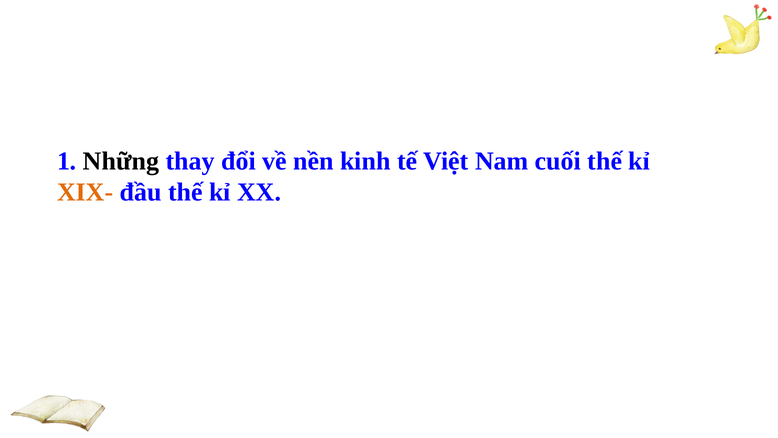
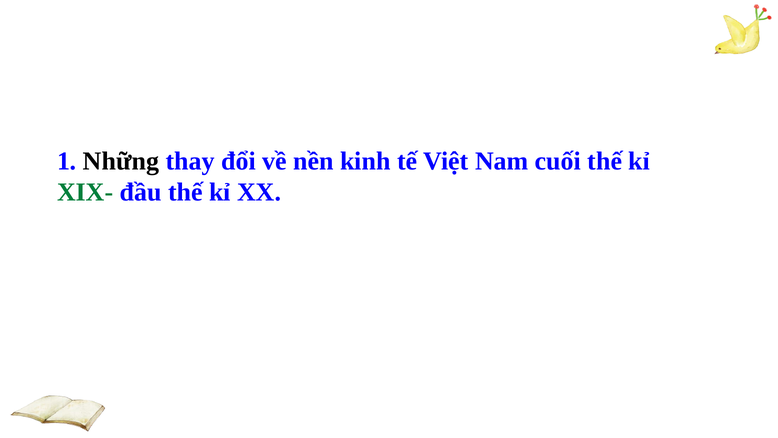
XIX- colour: orange -> green
